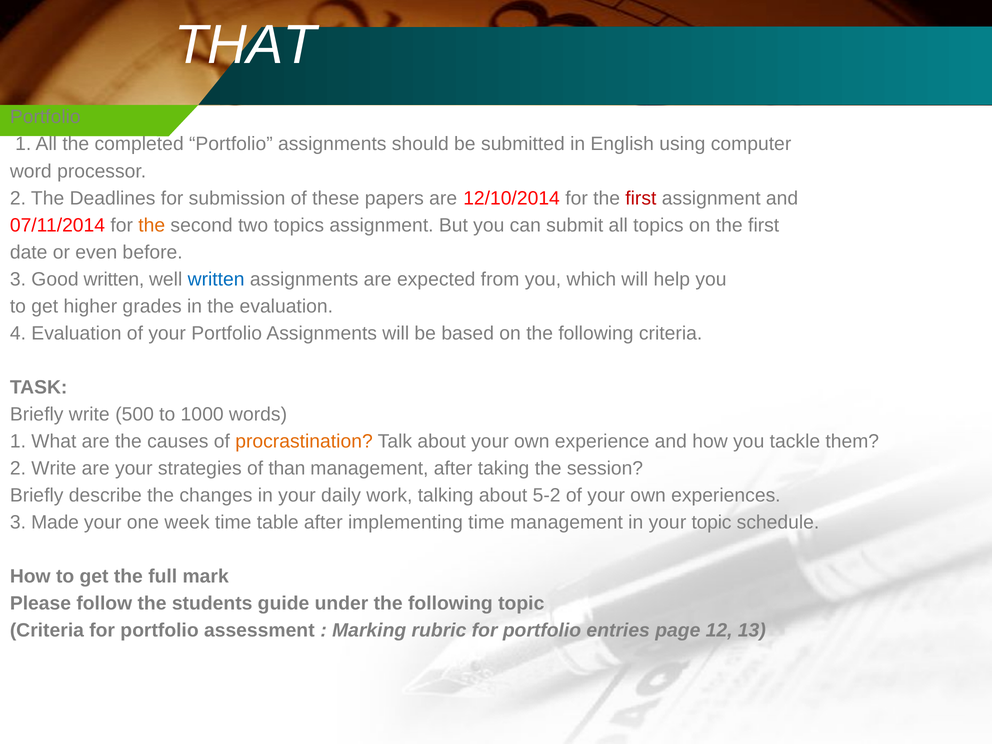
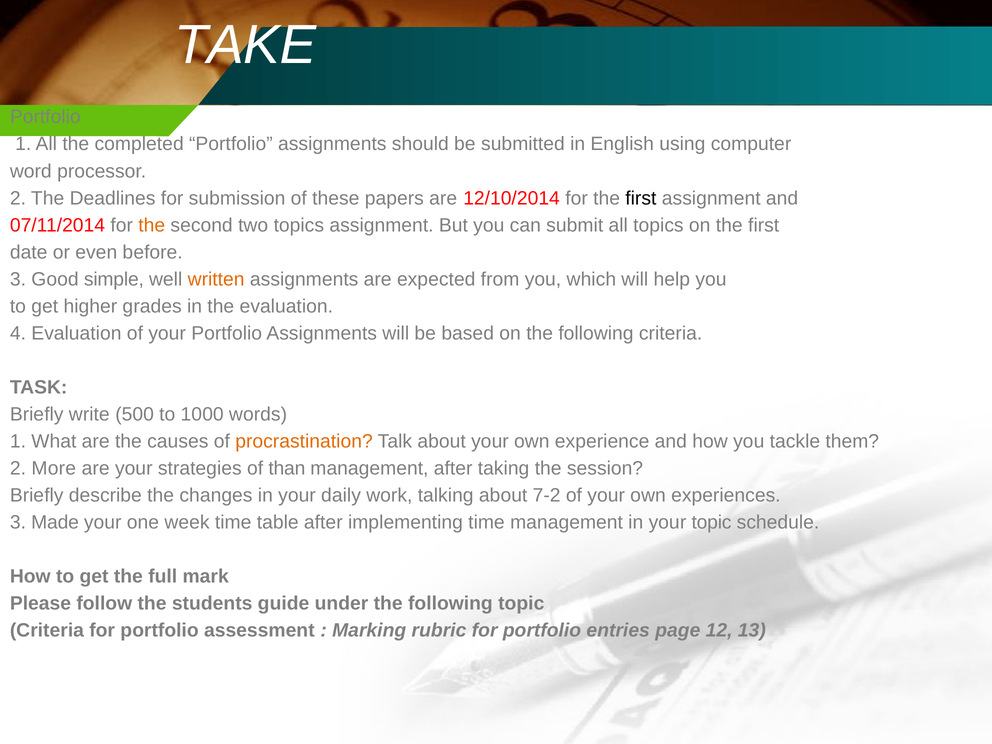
THAT: THAT -> TAKE
first at (641, 198) colour: red -> black
Good written: written -> simple
written at (216, 279) colour: blue -> orange
2 Write: Write -> More
5-2: 5-2 -> 7-2
